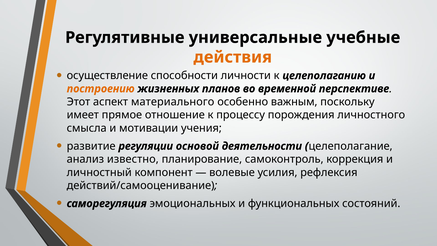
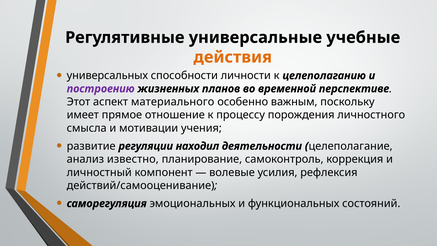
осуществление: осуществление -> универсальных
построению colour: orange -> purple
основой: основой -> находил
